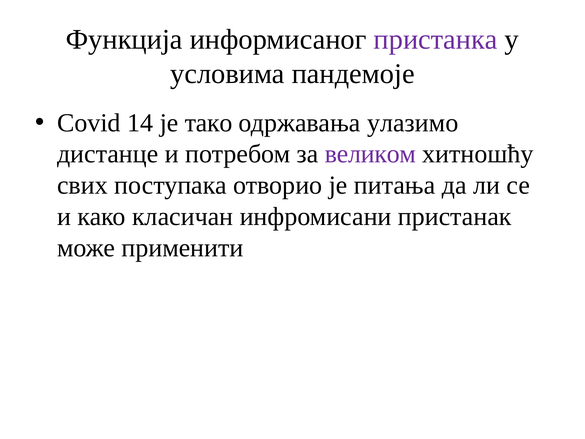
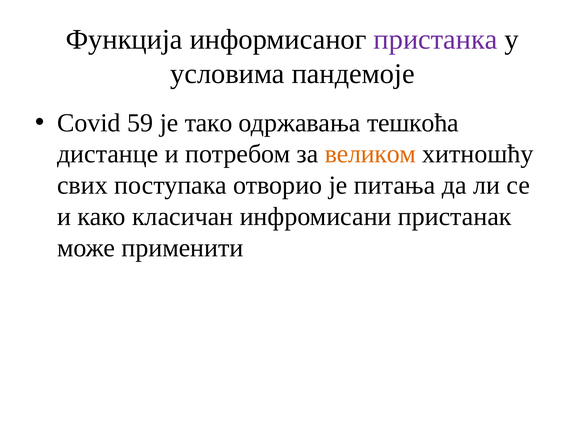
14: 14 -> 59
улазимо: улазимо -> тешкоћа
великом colour: purple -> orange
